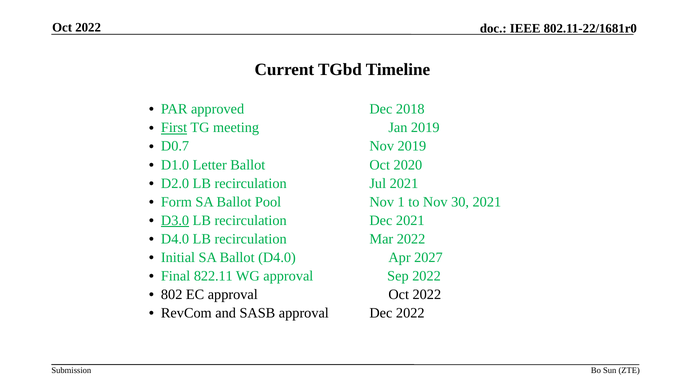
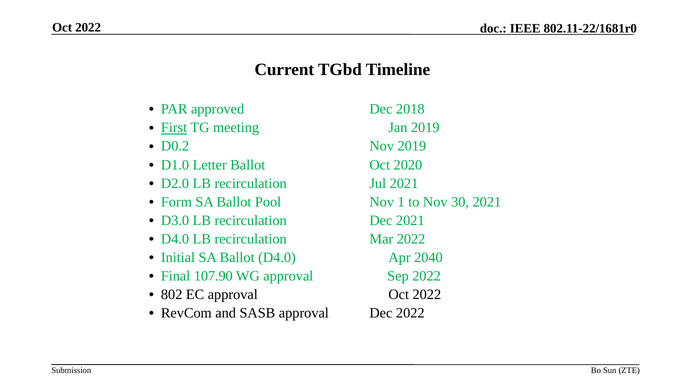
D0.7: D0.7 -> D0.2
D3.0 underline: present -> none
2027: 2027 -> 2040
822.11: 822.11 -> 107.90
